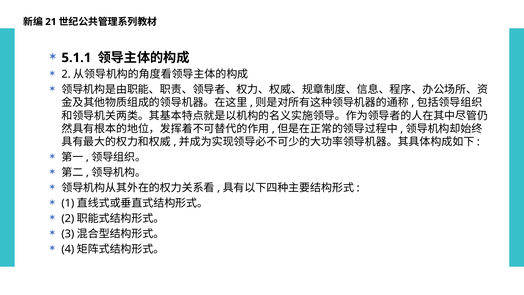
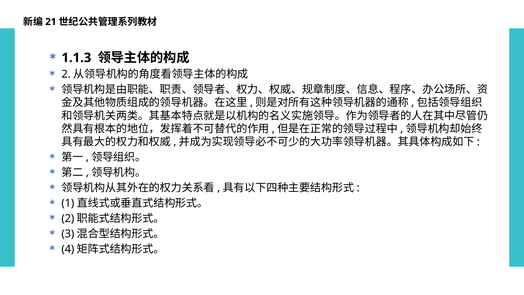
5.1.1: 5.1.1 -> 1.1.3
